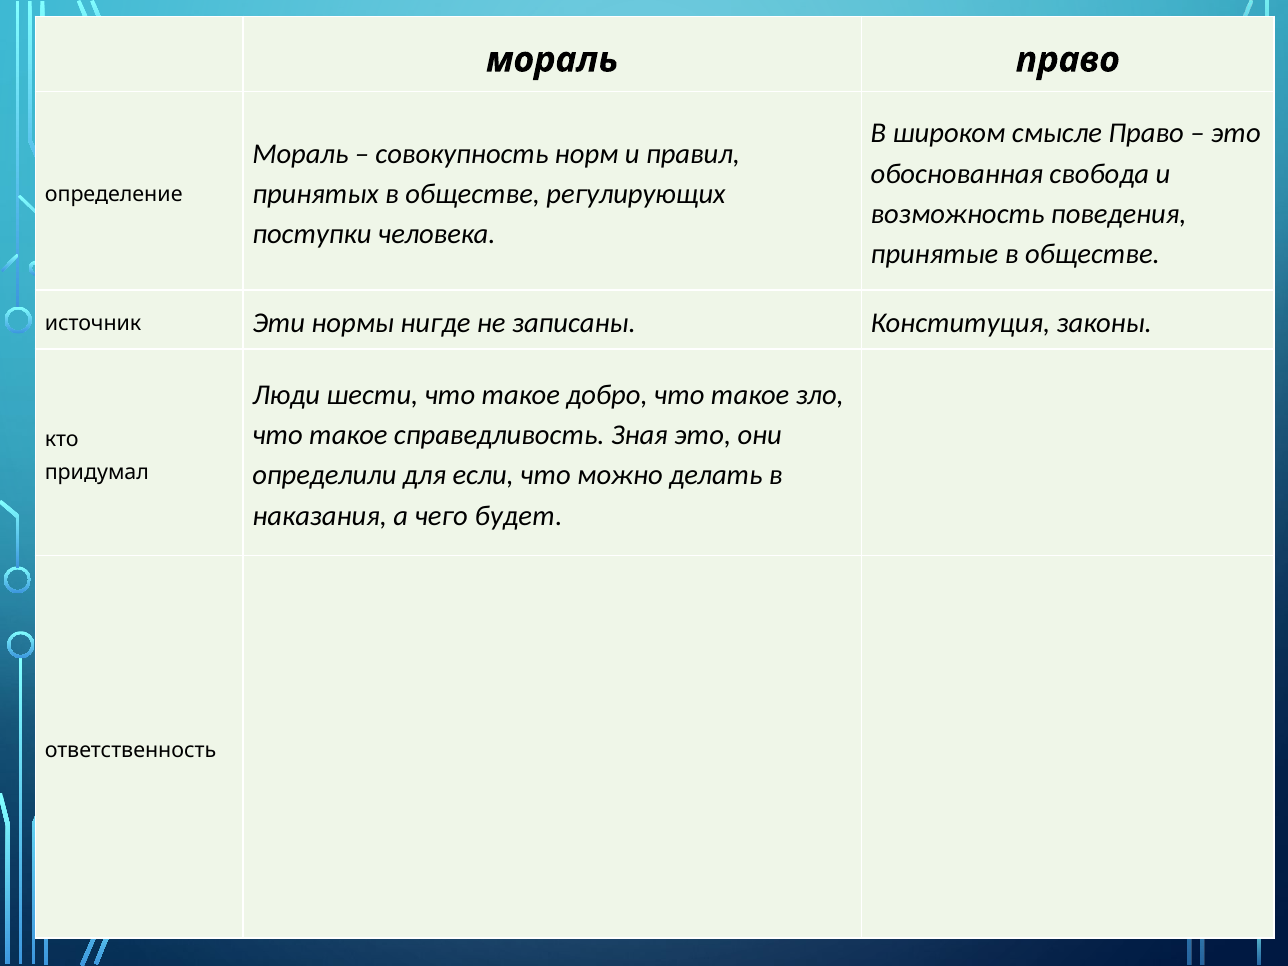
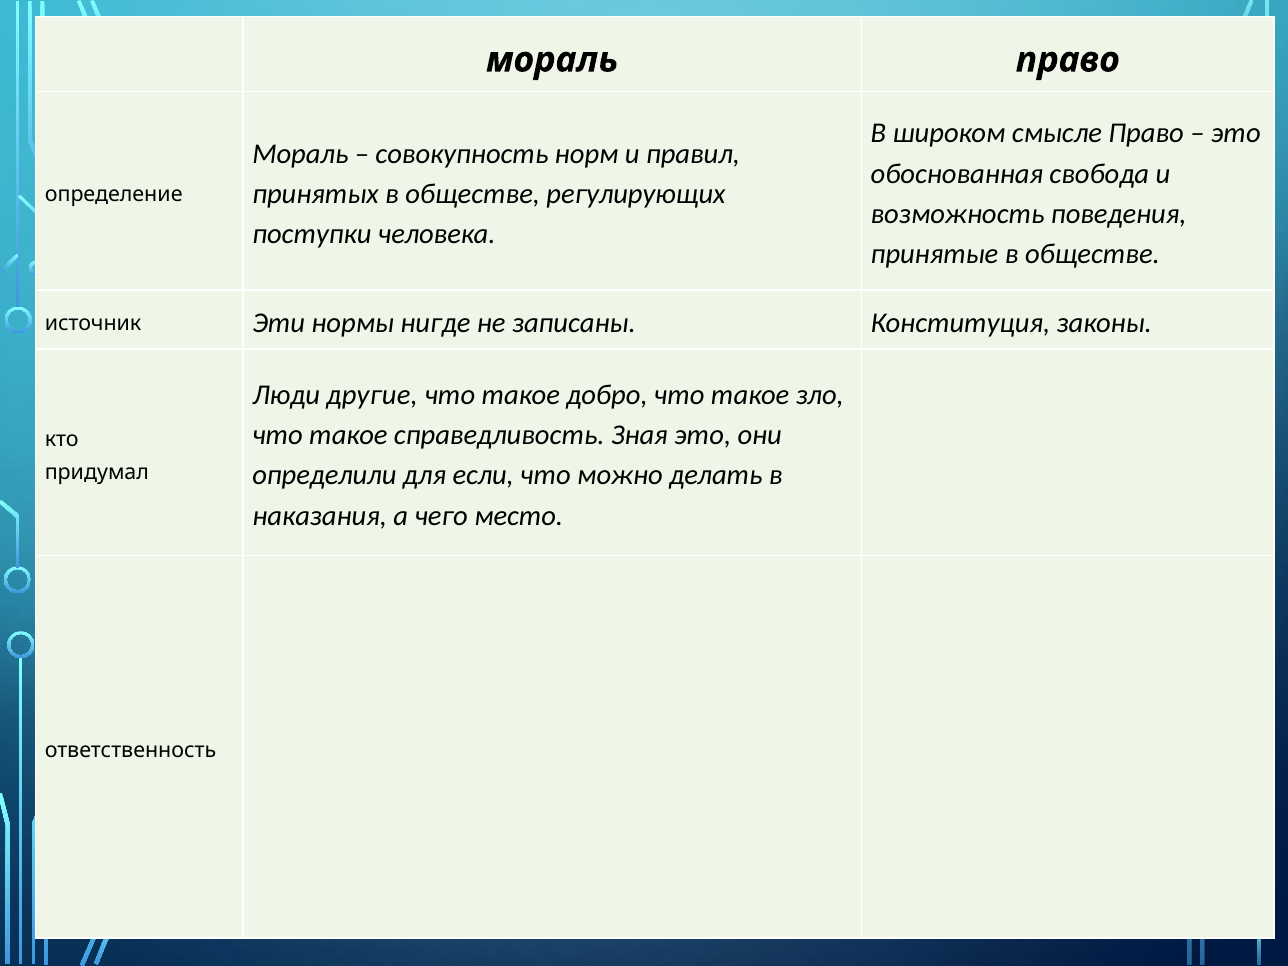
шести: шести -> другие
будет: будет -> место
